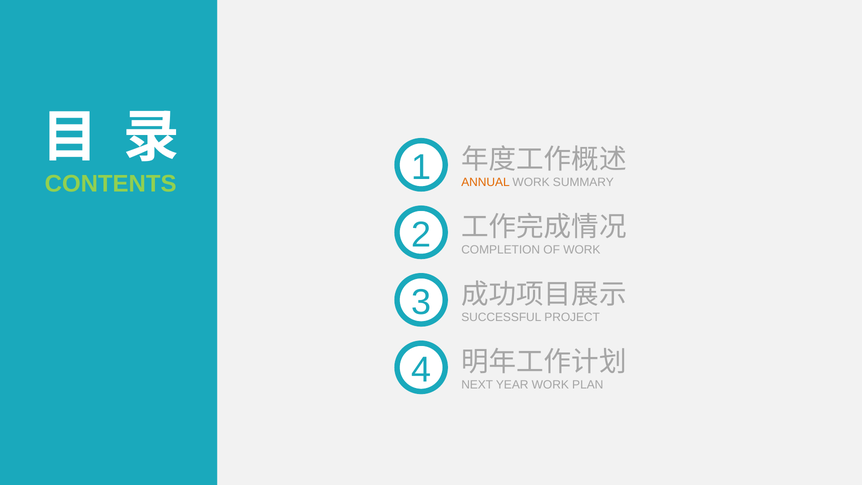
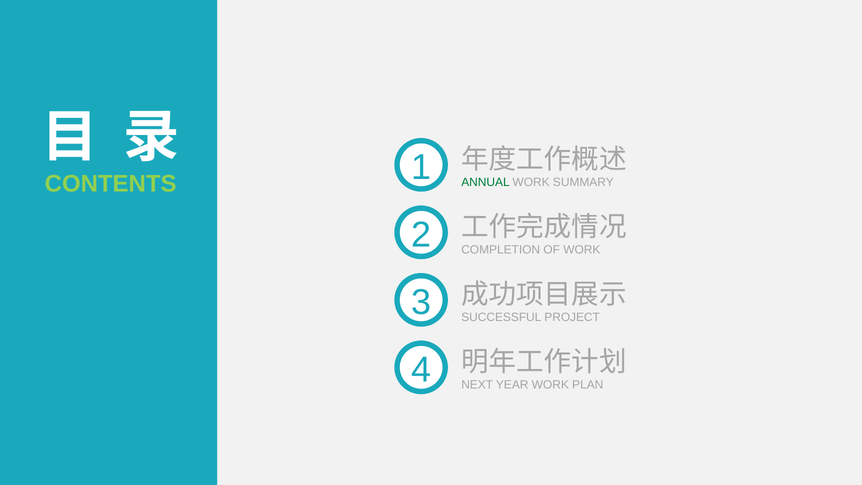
ANNUAL colour: orange -> green
